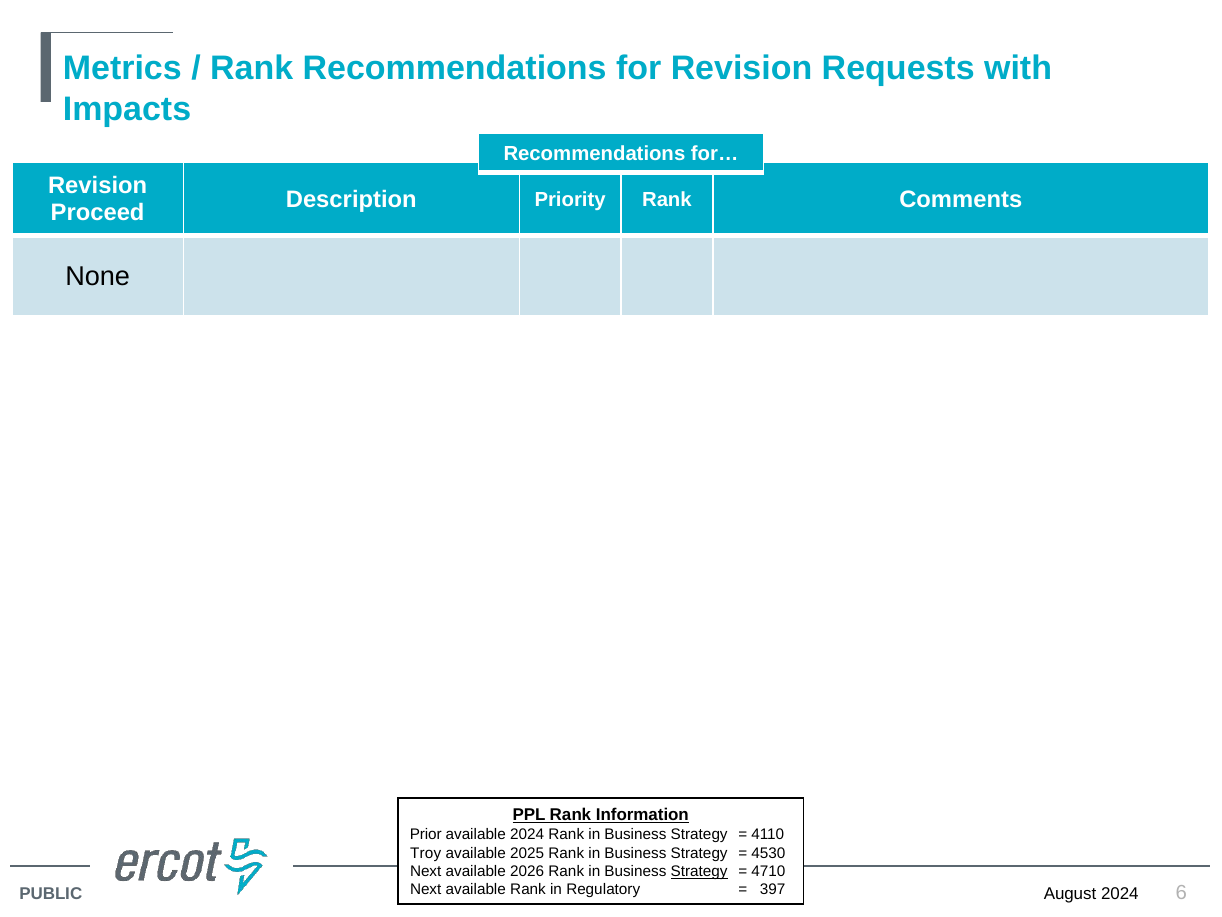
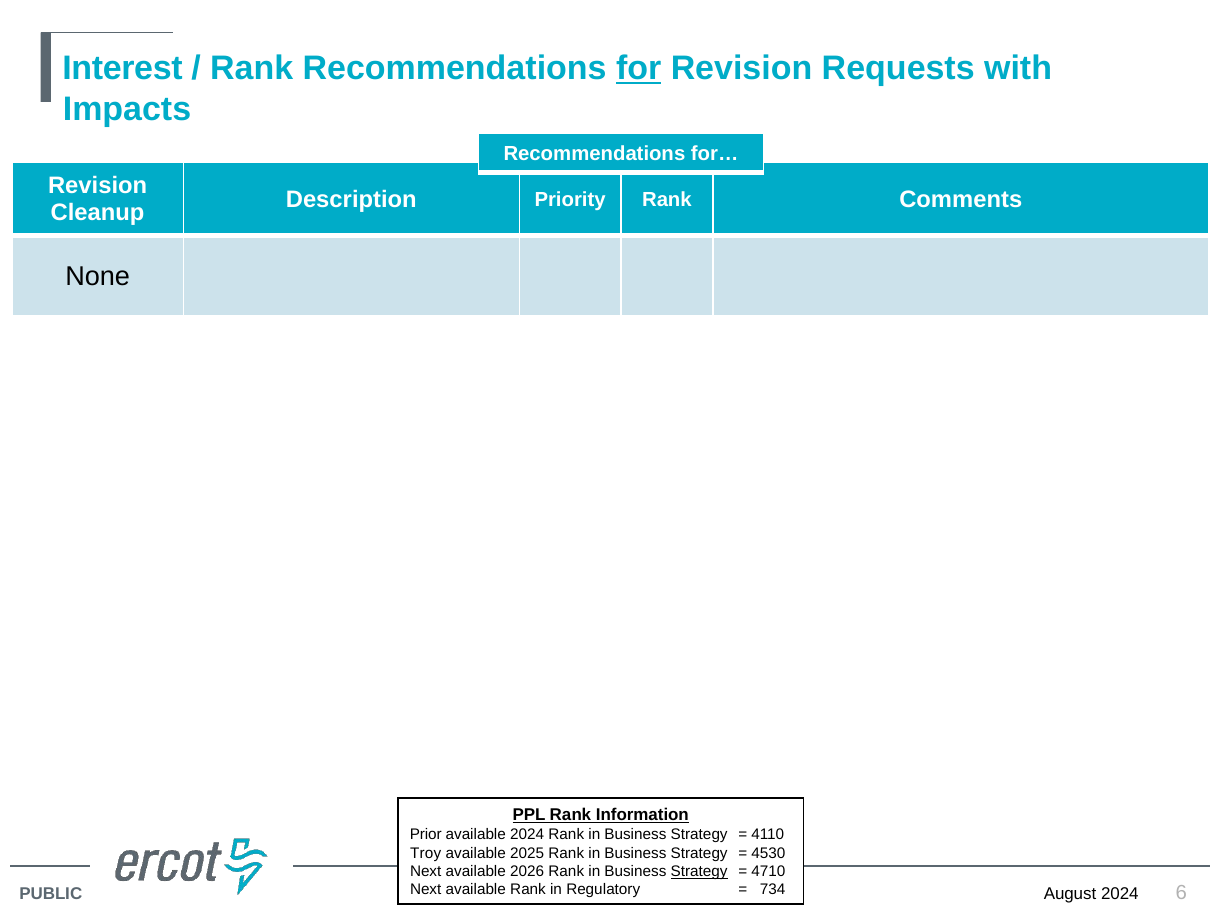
Metrics: Metrics -> Interest
for underline: none -> present
Proceed: Proceed -> Cleanup
397: 397 -> 734
